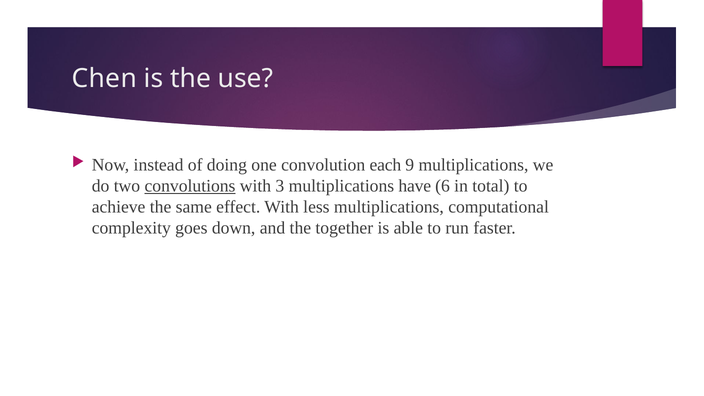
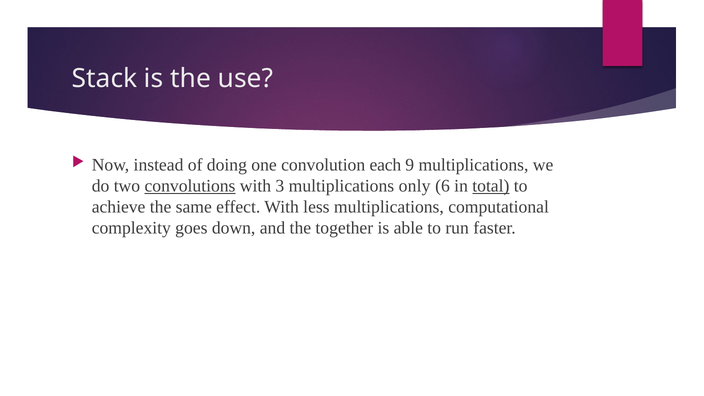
Chen: Chen -> Stack
have: have -> only
total underline: none -> present
